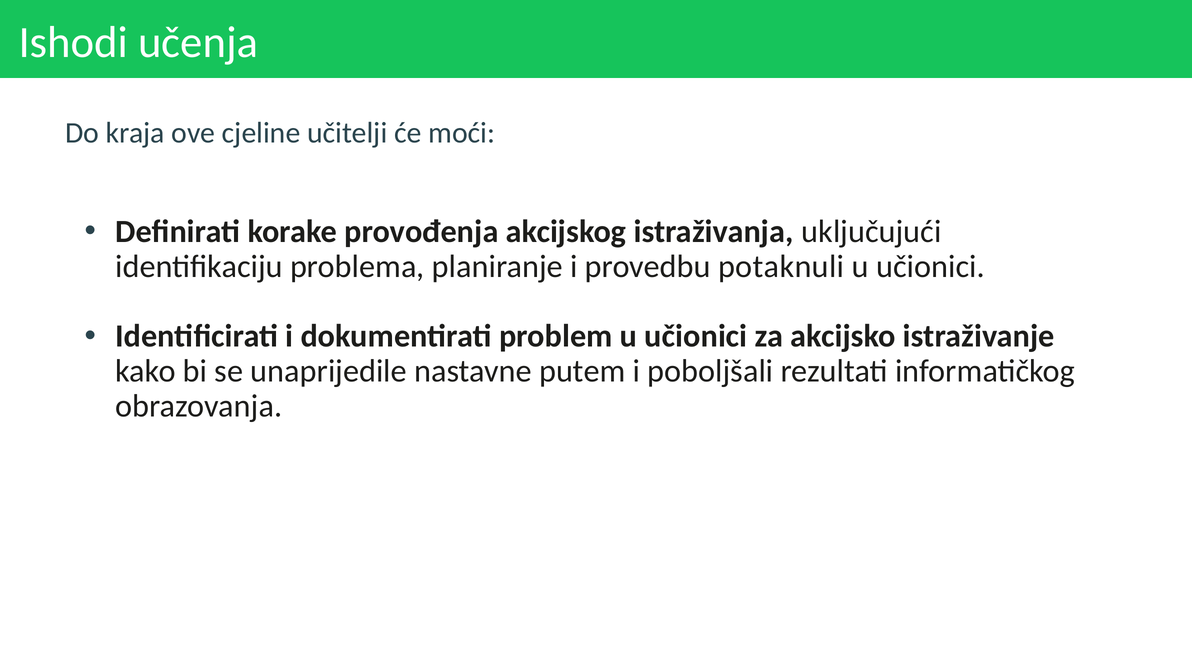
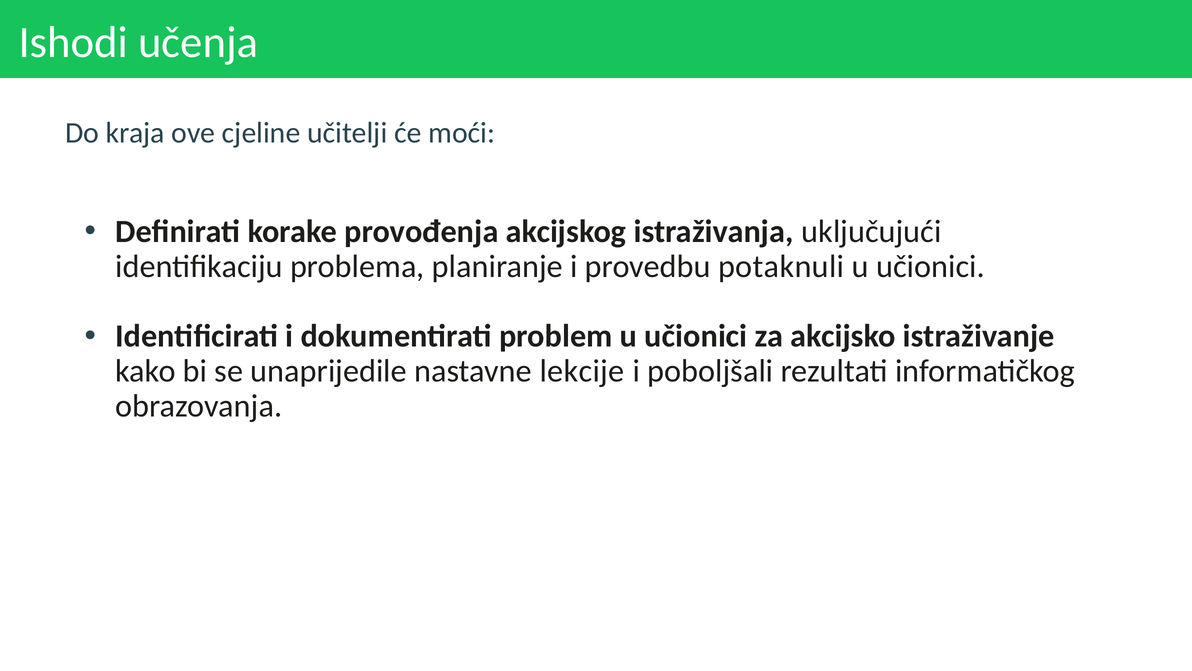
putem: putem -> lekcije
